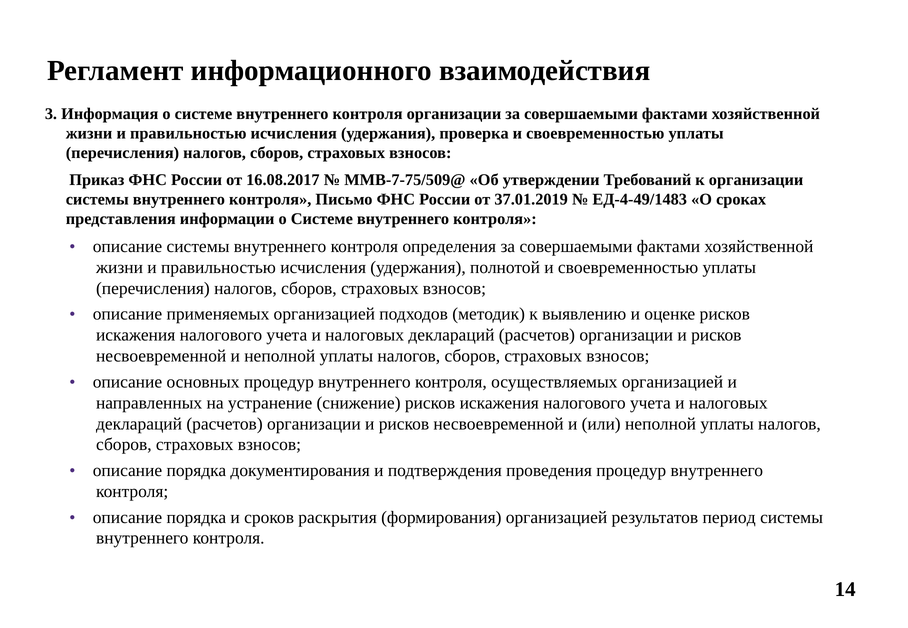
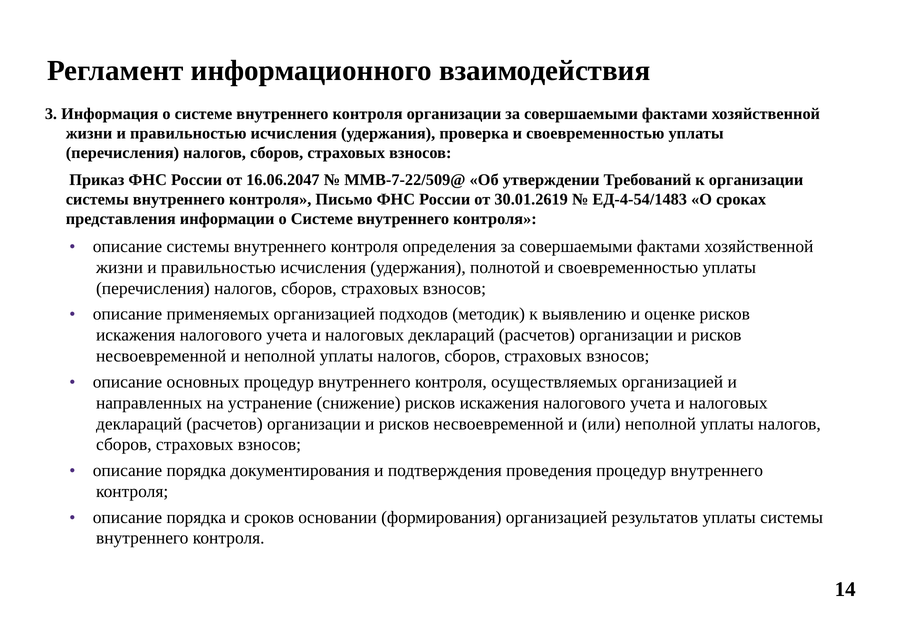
16.08.2017: 16.08.2017 -> 16.06.2047
ММВ-7-75/509@: ММВ-7-75/509@ -> ММВ-7-22/509@
37.01.2019: 37.01.2019 -> 30.01.2619
ЕД-4-49/1483: ЕД-4-49/1483 -> ЕД-4-54/1483
раскрытия: раскрытия -> основании
результатов период: период -> уплаты
